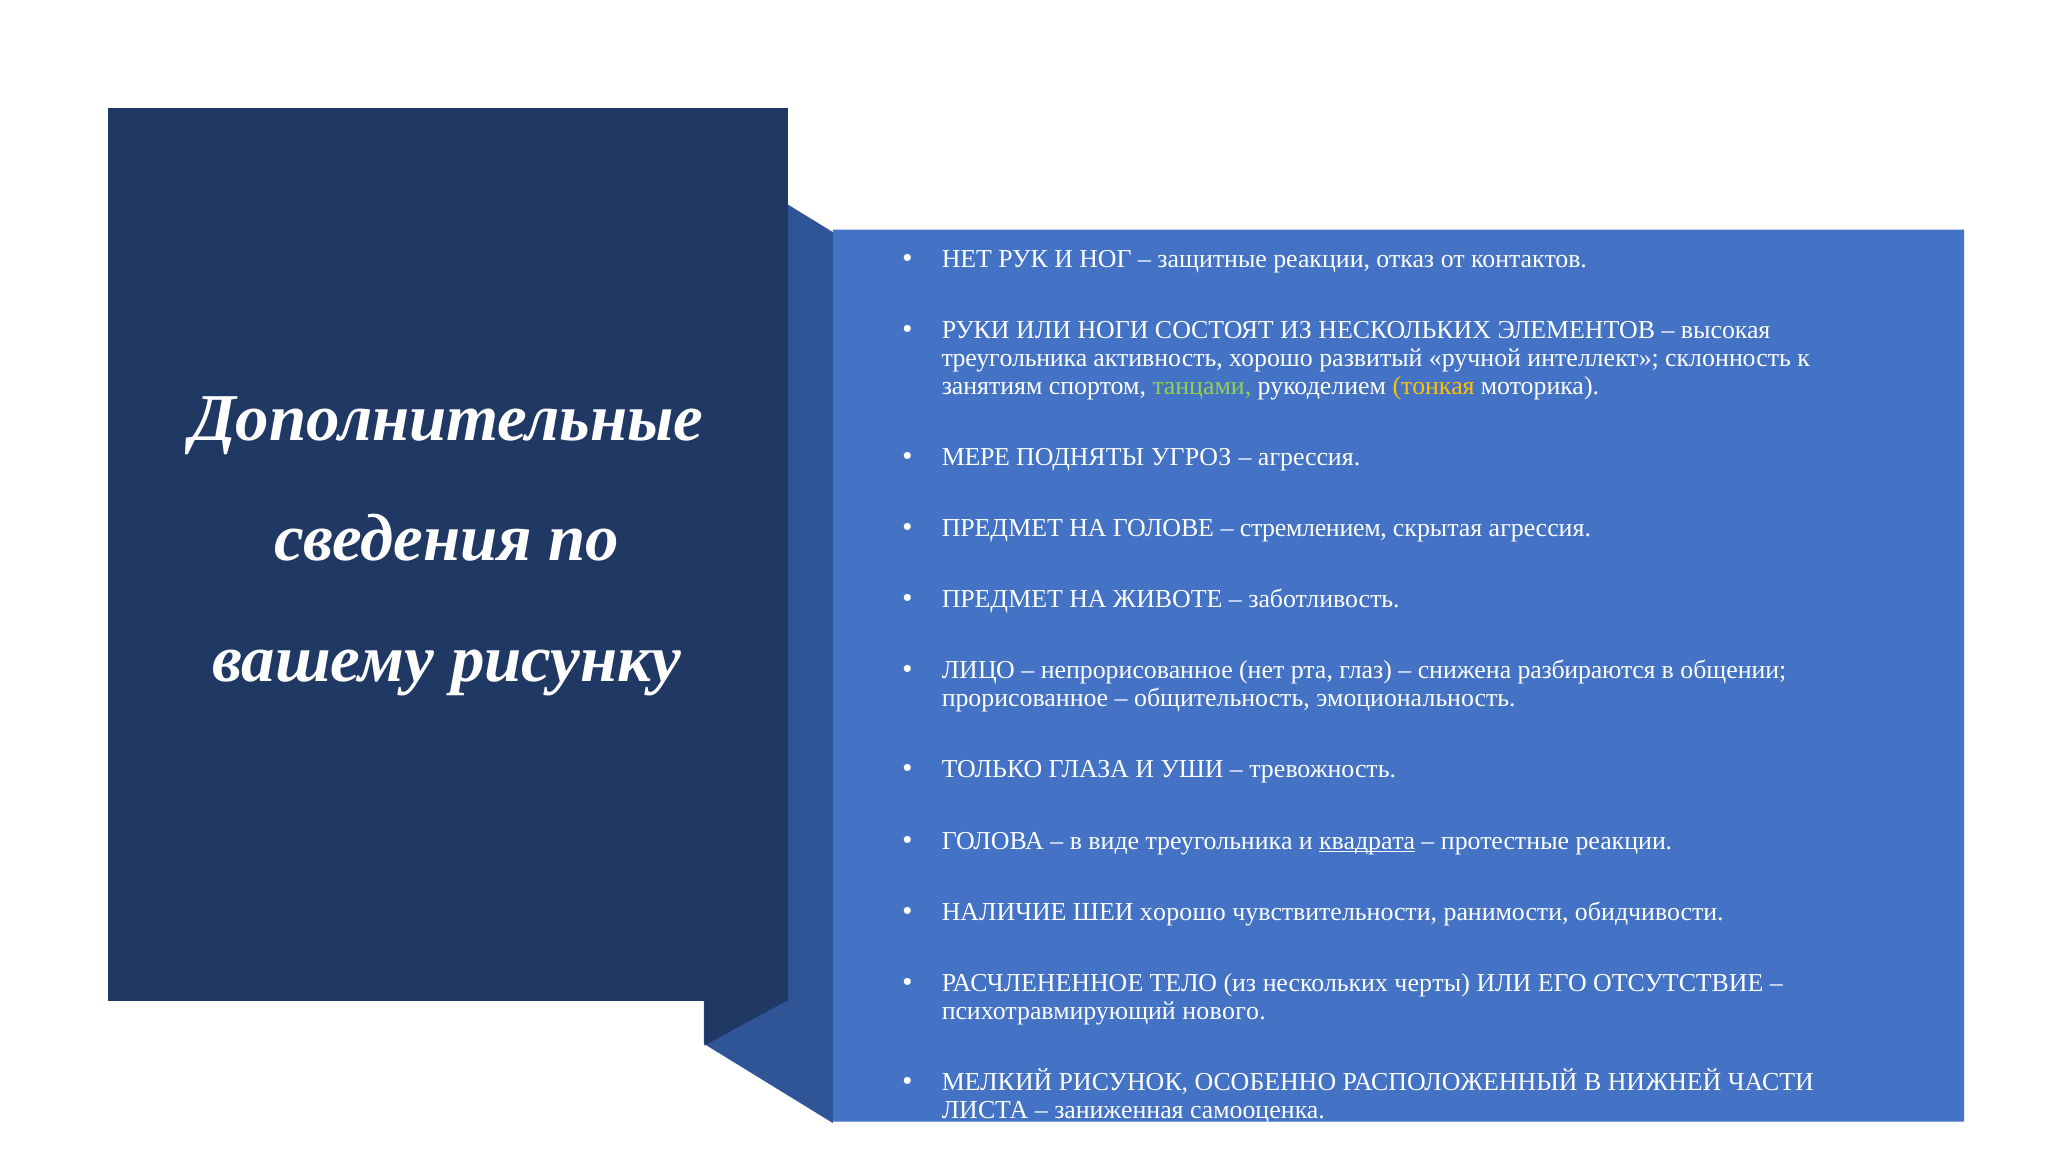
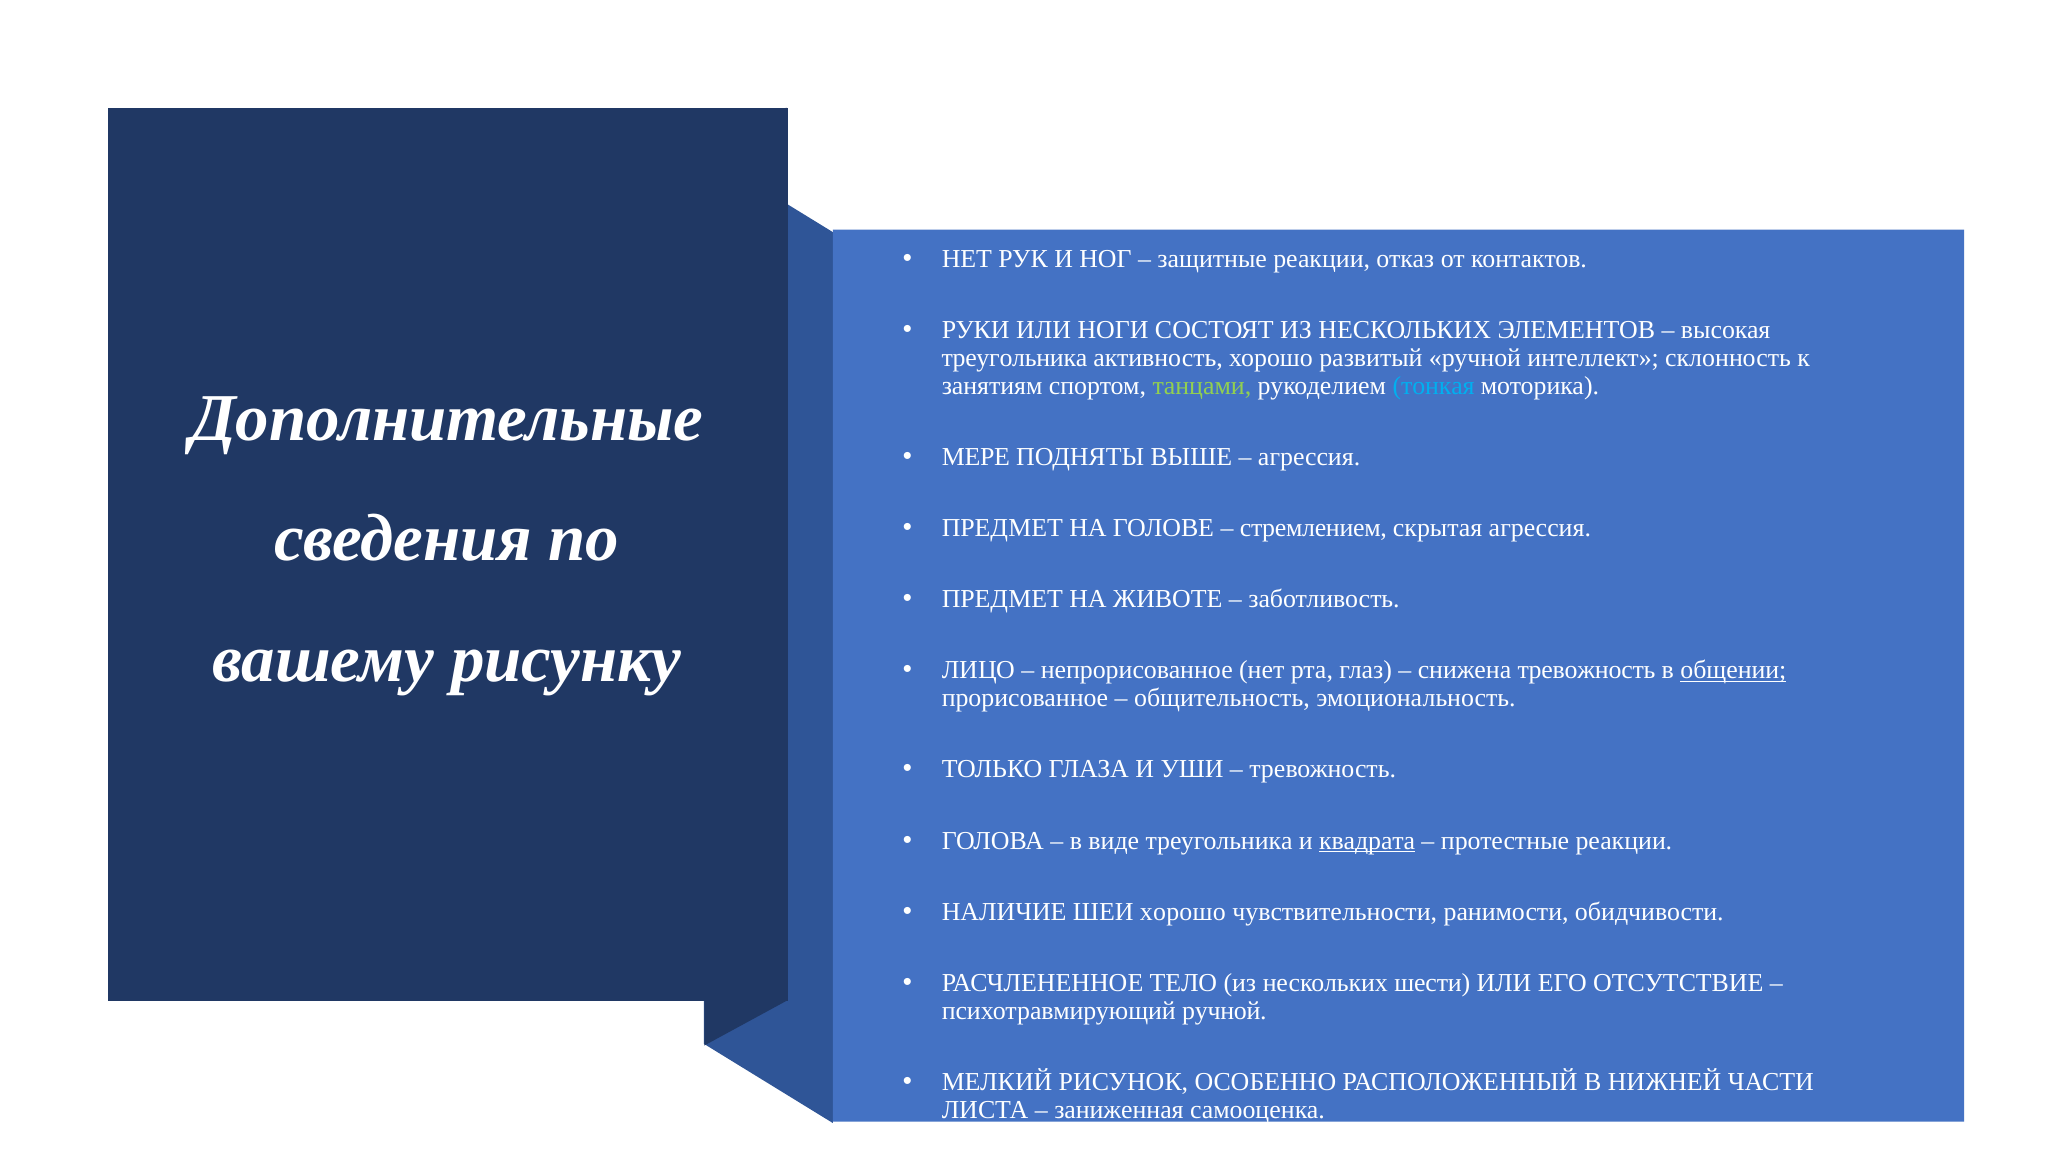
тонкая colour: yellow -> light blue
УГРОЗ: УГРОЗ -> ВЫШЕ
снижена разбираются: разбираются -> тревожность
общении underline: none -> present
черты: черты -> шести
психотравмирующий нового: нового -> ручной
